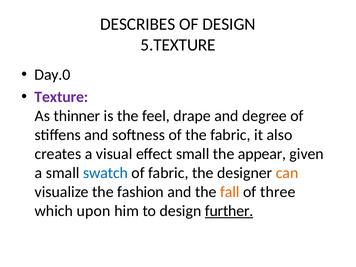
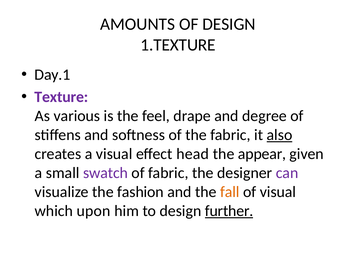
DESCRIBES: DESCRIBES -> AMOUNTS
5.TEXTURE: 5.TEXTURE -> 1.TEXTURE
Day.0: Day.0 -> Day.1
thinner: thinner -> various
also underline: none -> present
effect small: small -> head
swatch colour: blue -> purple
can colour: orange -> purple
of three: three -> visual
